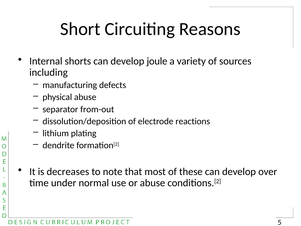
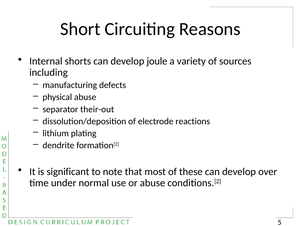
from-out: from-out -> their-out
decreases: decreases -> significant
